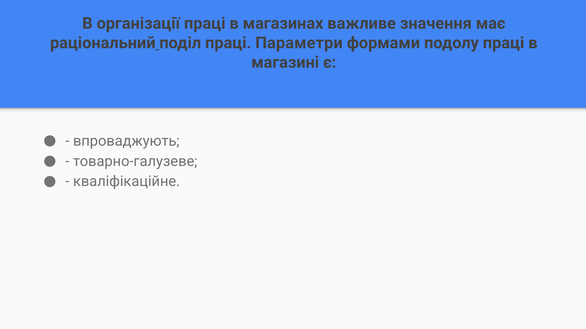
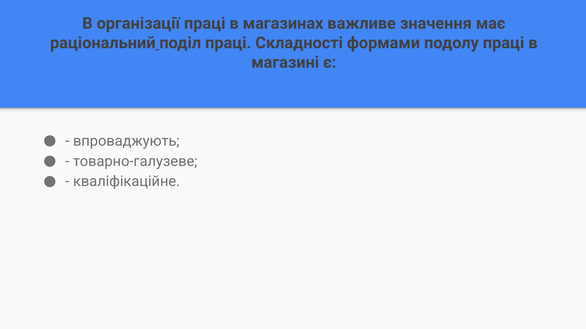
Параметри: Параметри -> Складності
